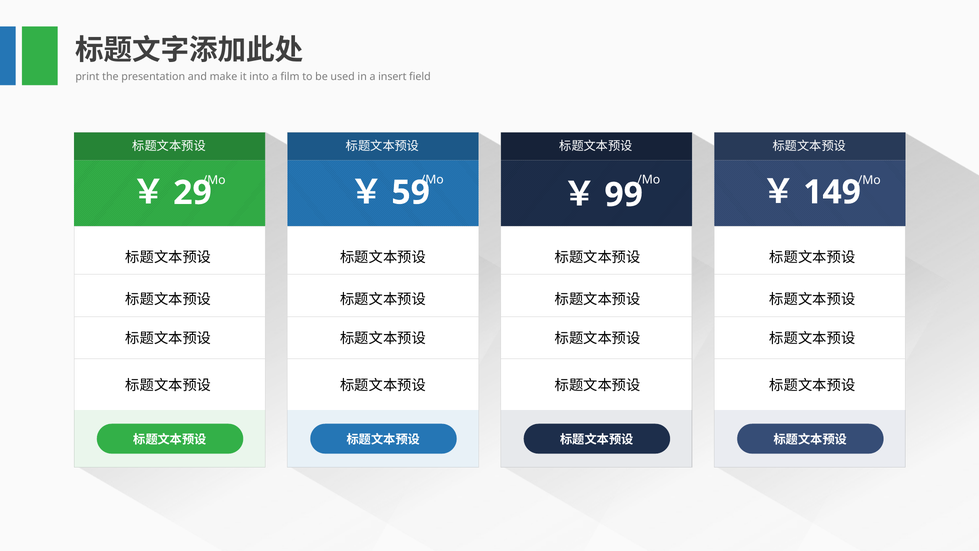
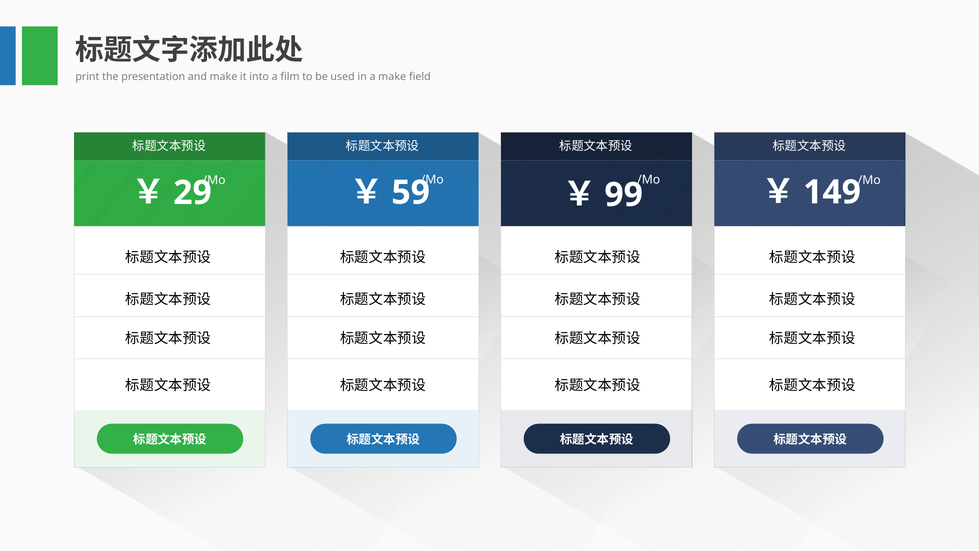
a insert: insert -> make
